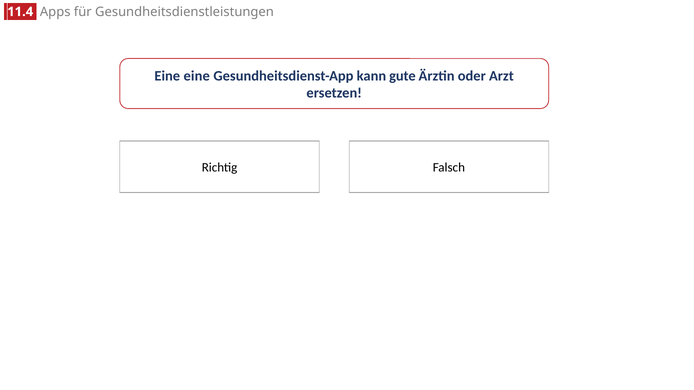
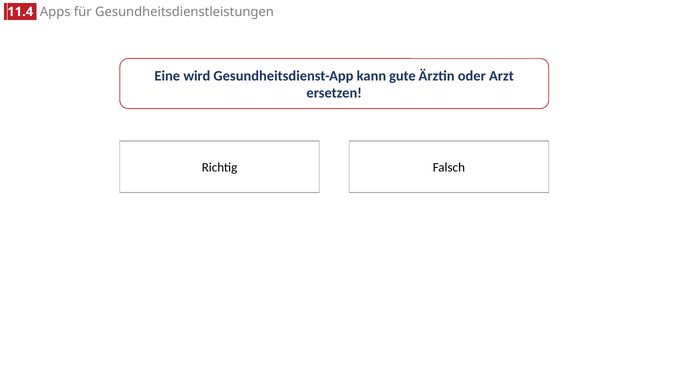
Eine eine: eine -> wird
